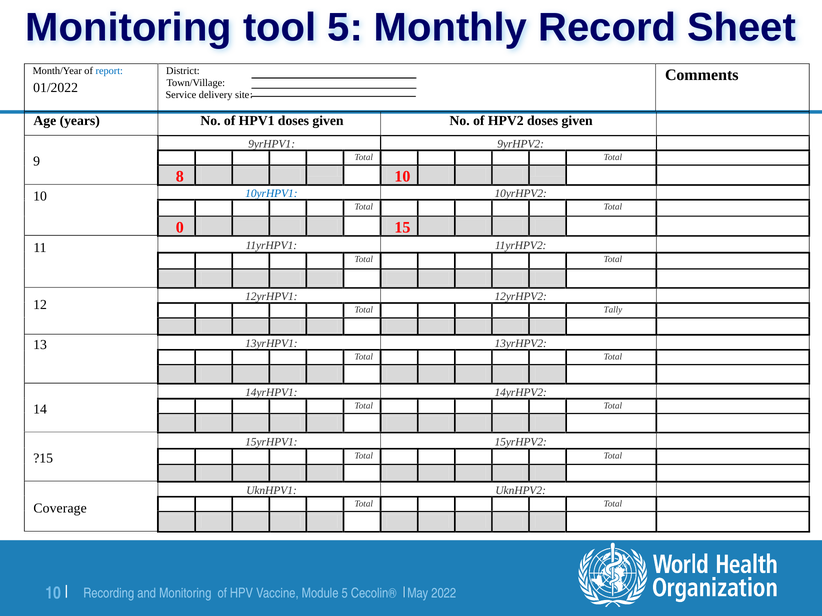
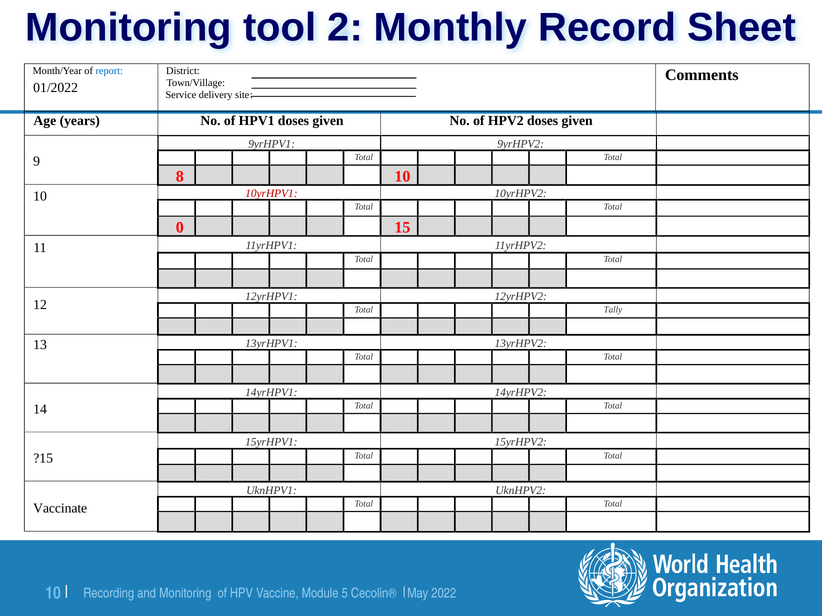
tool 5: 5 -> 2
10yrHPV1 colour: blue -> red
Coverage: Coverage -> Vaccinate
